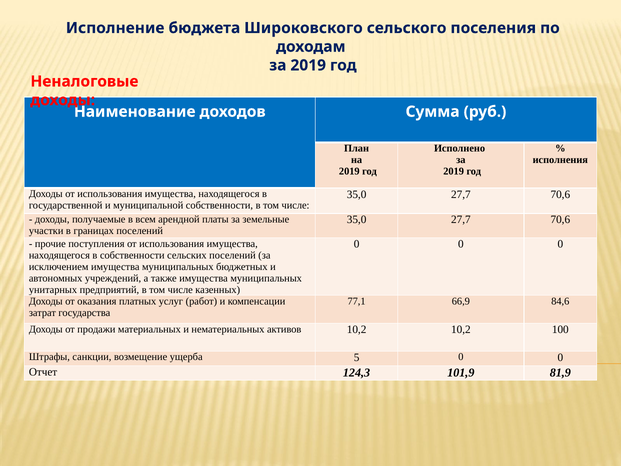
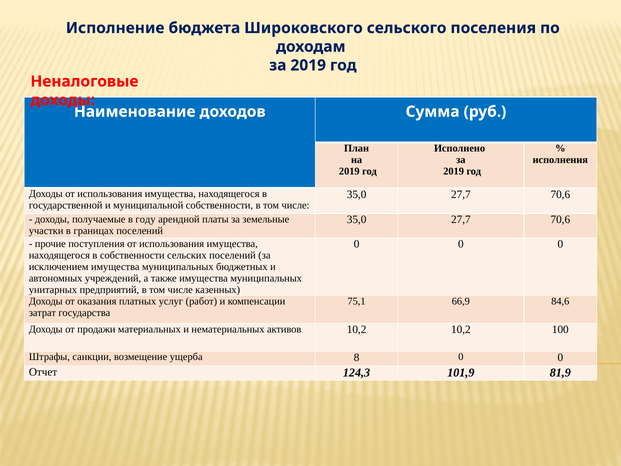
всем: всем -> году
77,1: 77,1 -> 75,1
5: 5 -> 8
